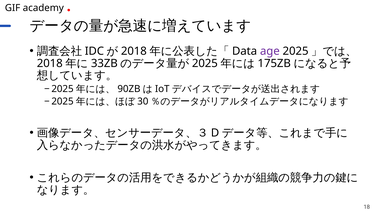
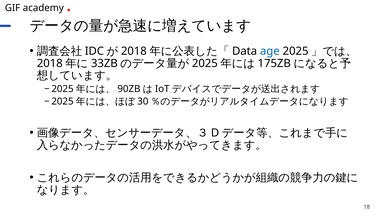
age colour: purple -> blue
